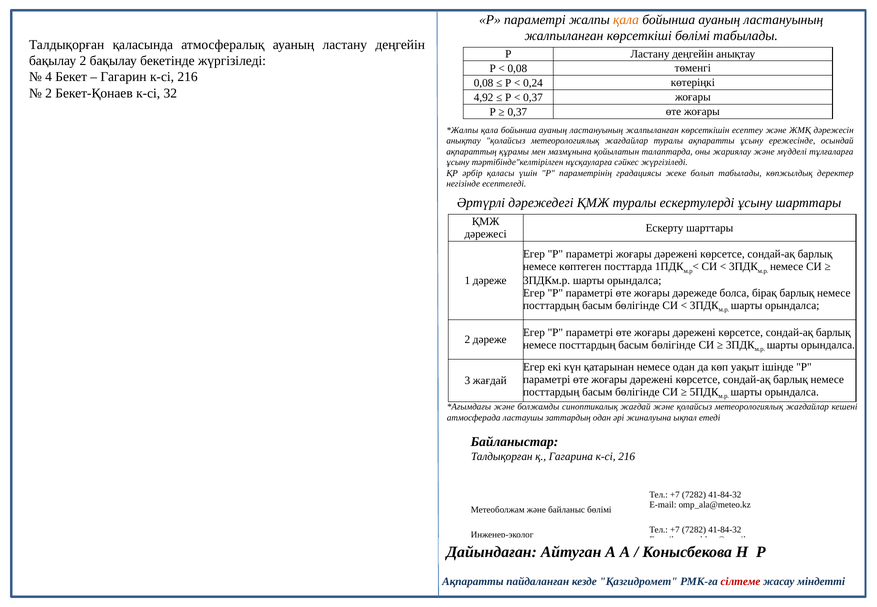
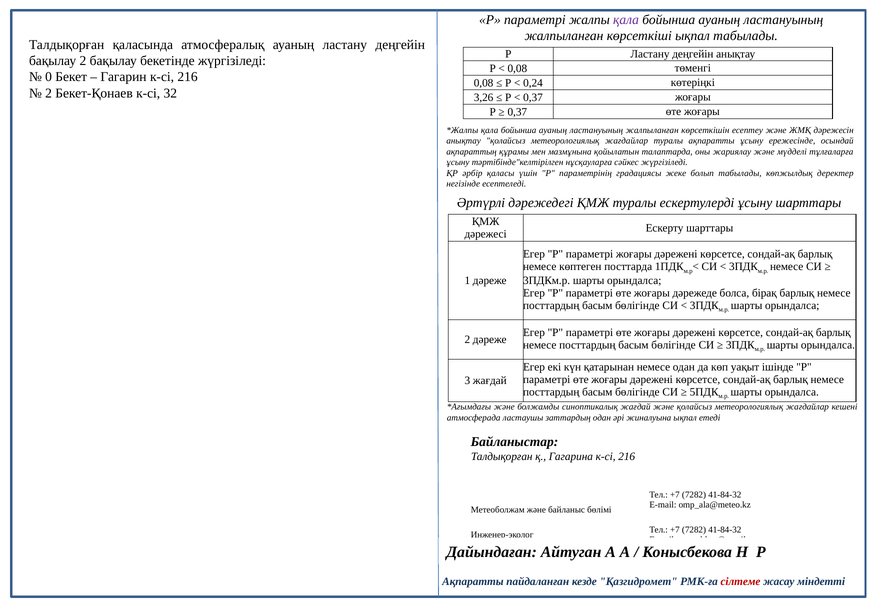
қала at (626, 20) colour: orange -> purple
көрсеткіші бөлімі: бөлімі -> ықпал
4: 4 -> 0
4,92: 4,92 -> 3,26
